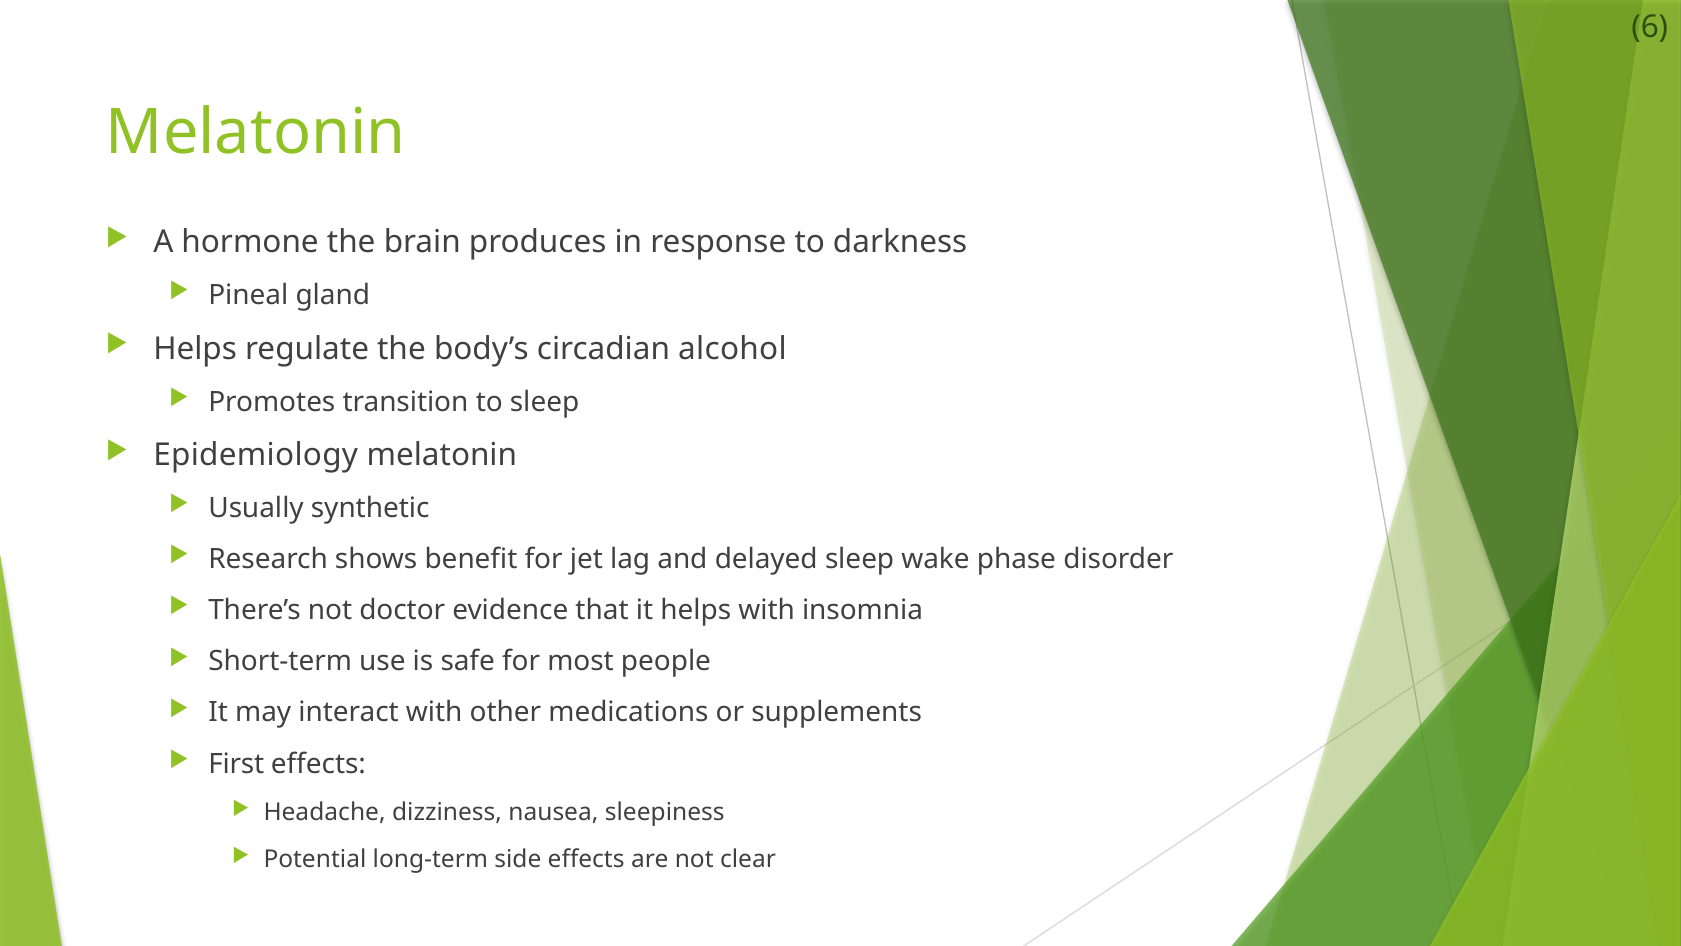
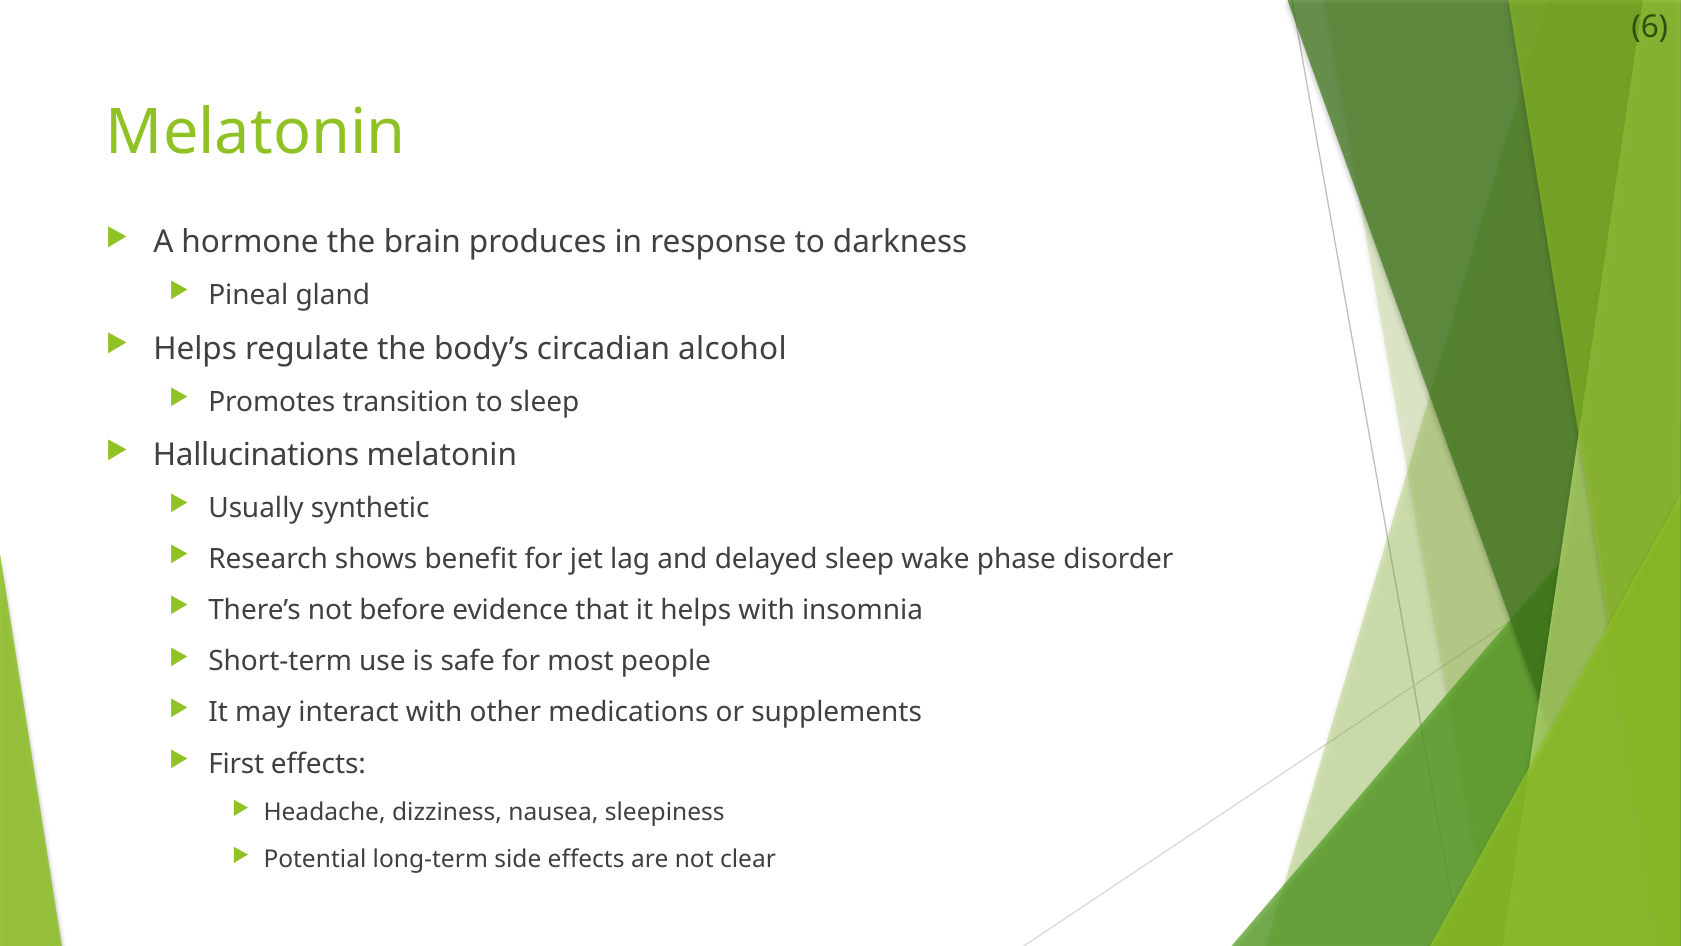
Epidemiology: Epidemiology -> Hallucinations
doctor: doctor -> before
